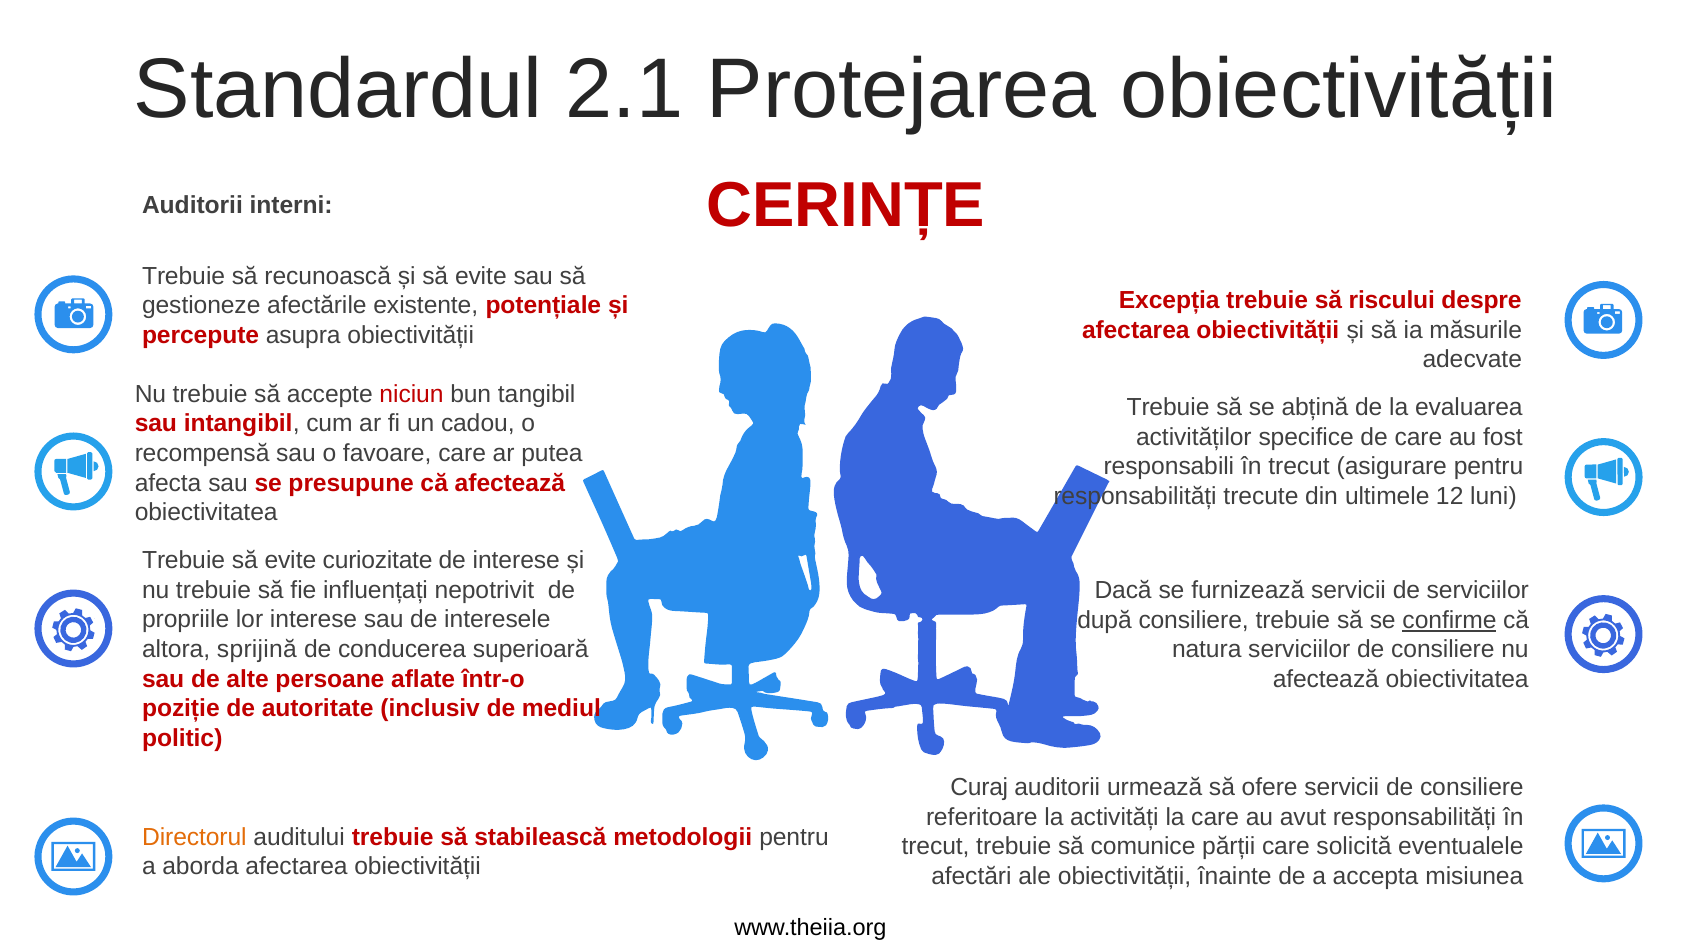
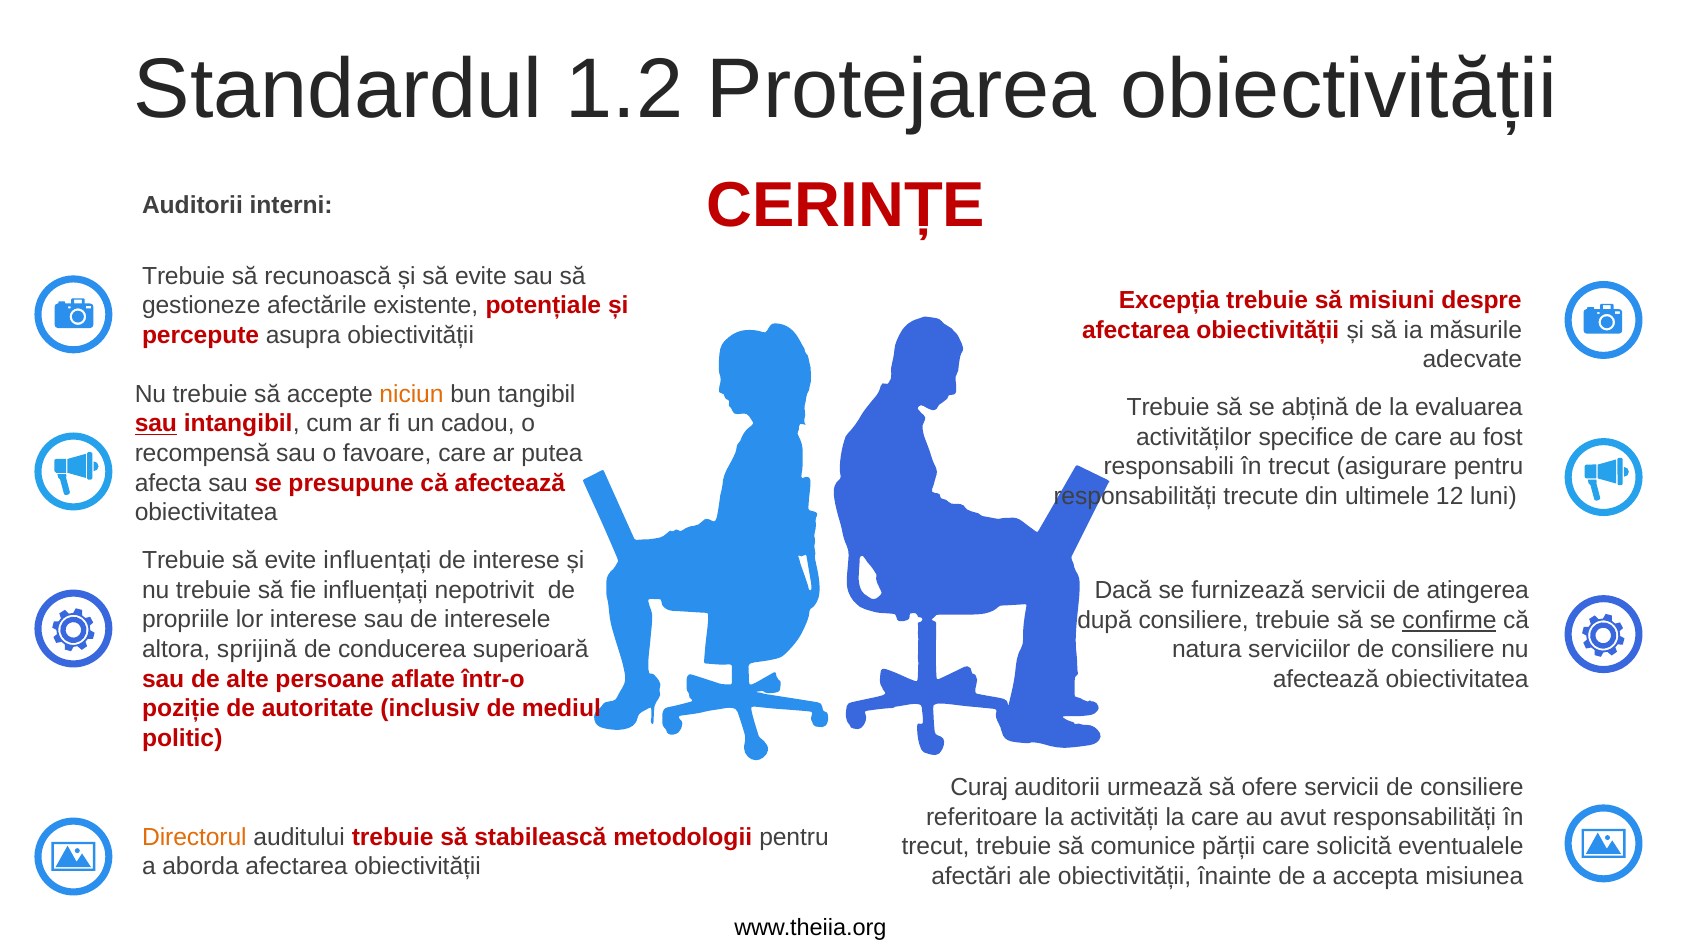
2.1: 2.1 -> 1.2
riscului: riscului -> misiuni
niciun colour: red -> orange
sau at (156, 424) underline: none -> present
evite curiozitate: curiozitate -> influențați
de serviciilor: serviciilor -> atingerea
